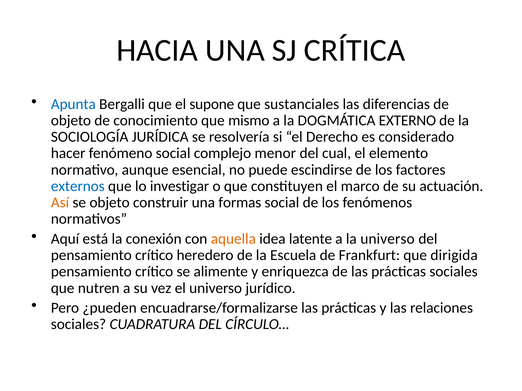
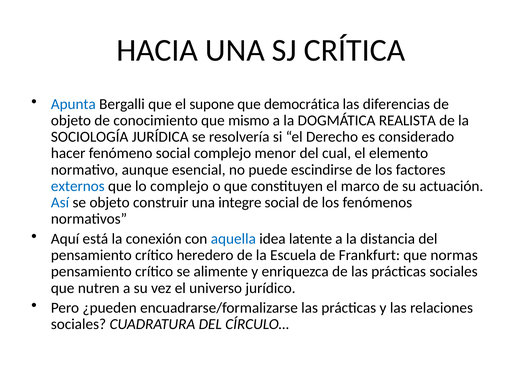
sustanciales: sustanciales -> democrática
EXTERNO: EXTERNO -> REALISTA
lo investigar: investigar -> complejo
Así colour: orange -> blue
formas: formas -> integre
aquella colour: orange -> blue
la universo: universo -> distancia
dirigida: dirigida -> normas
